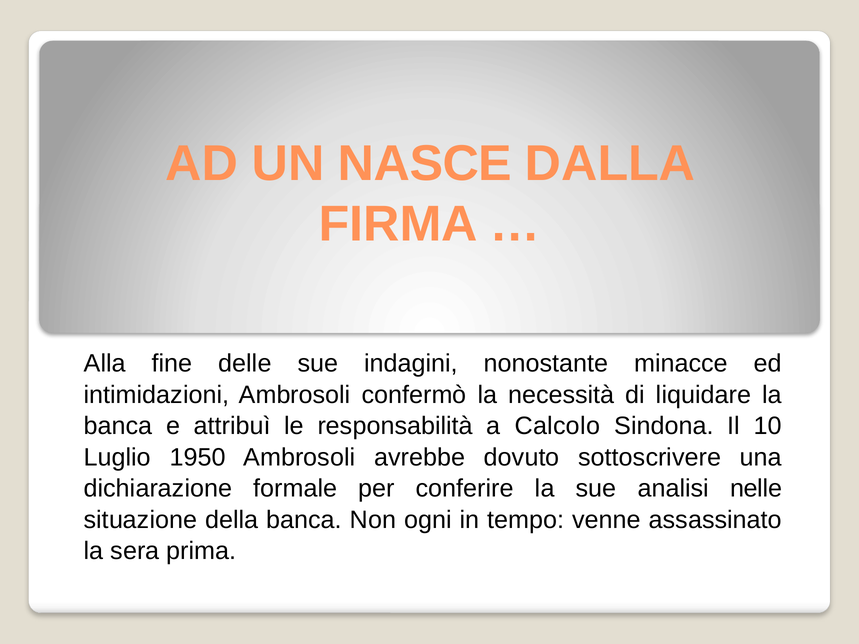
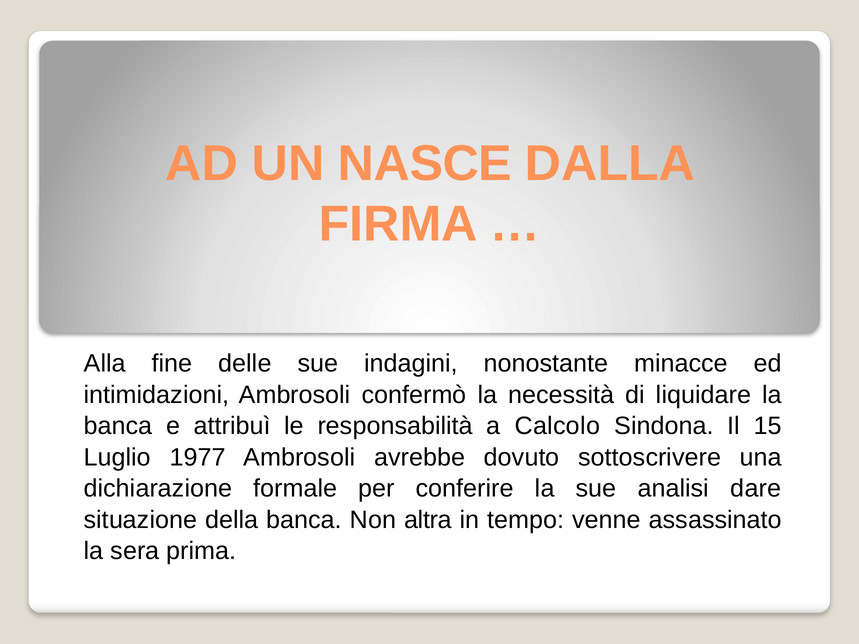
10: 10 -> 15
1950: 1950 -> 1977
nelle: nelle -> dare
ogni: ogni -> altra
